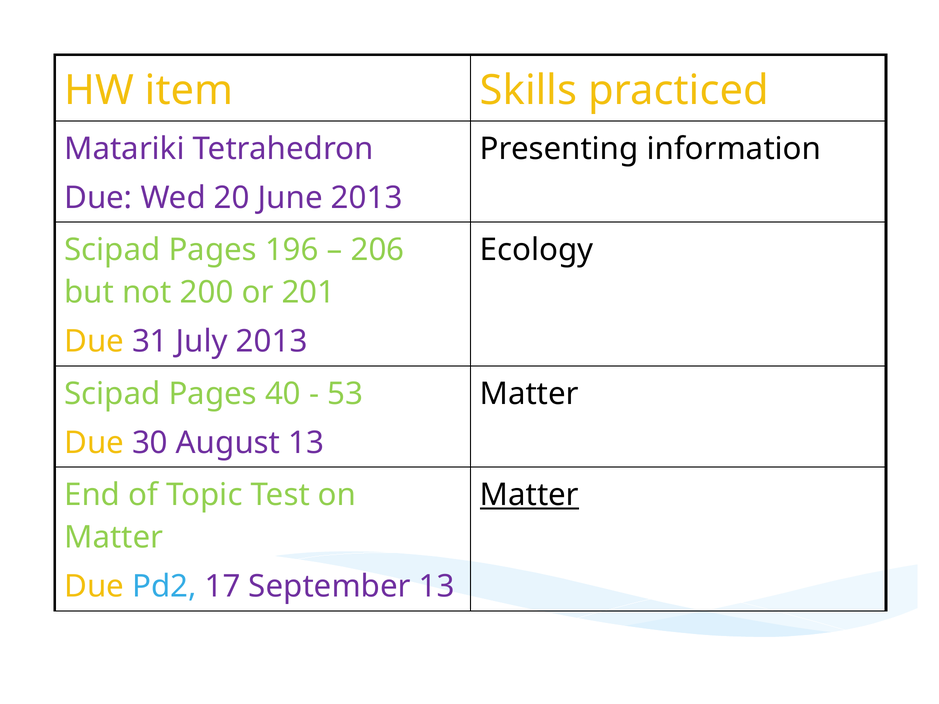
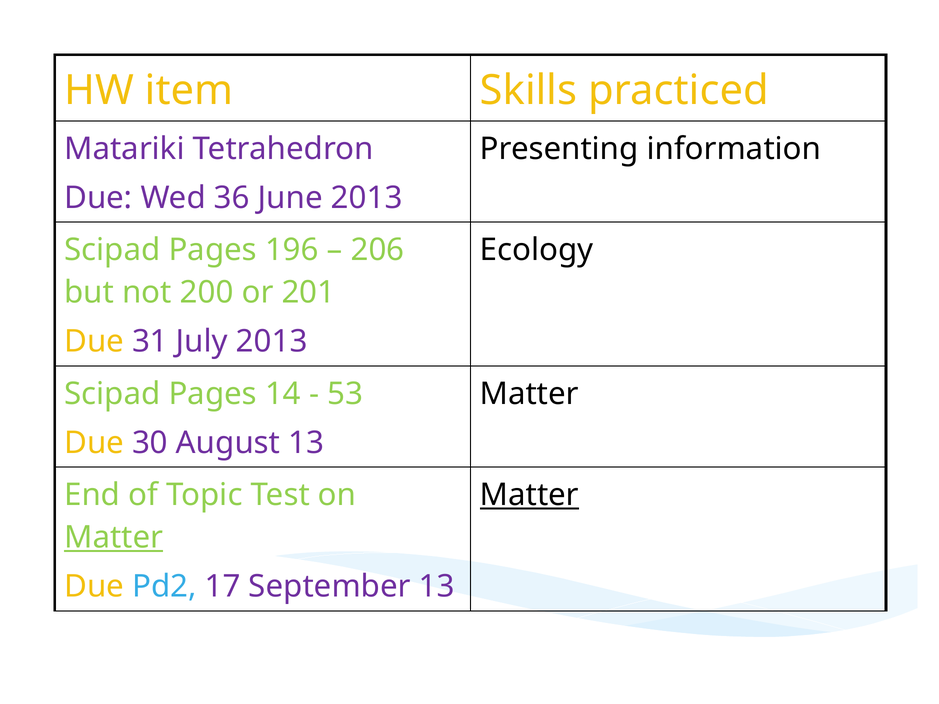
20: 20 -> 36
40: 40 -> 14
Matter at (114, 538) underline: none -> present
